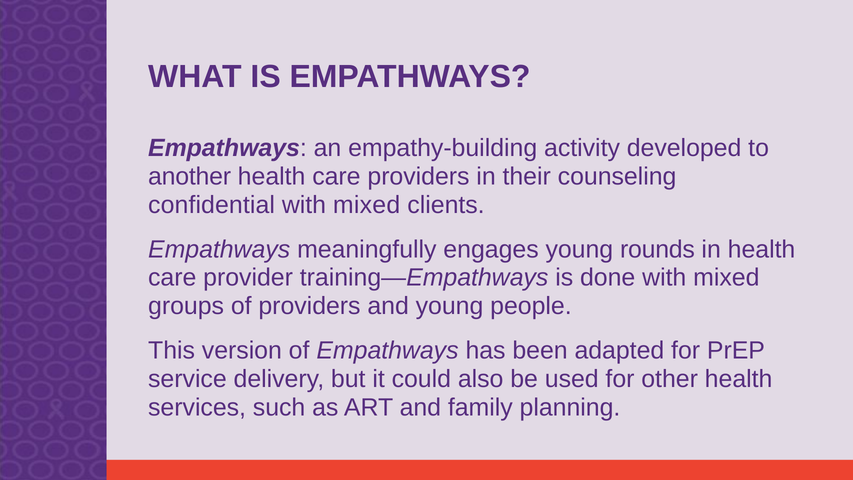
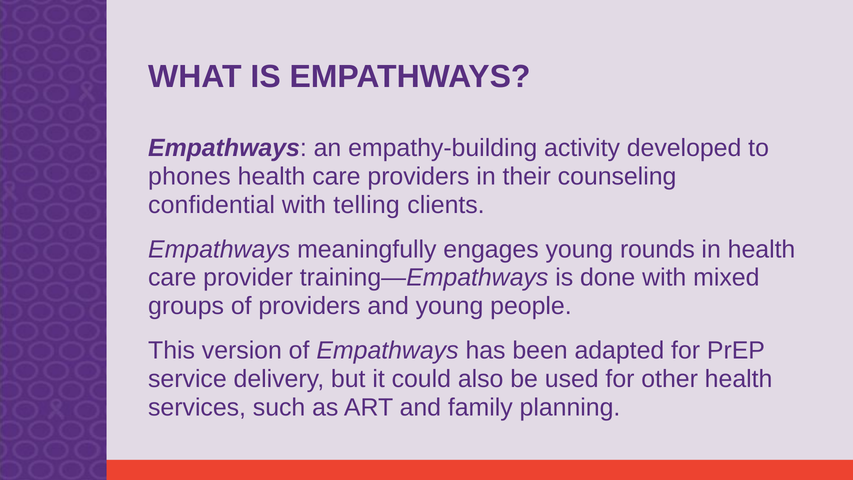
another: another -> phones
mixed at (367, 205): mixed -> telling
